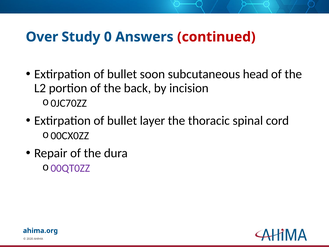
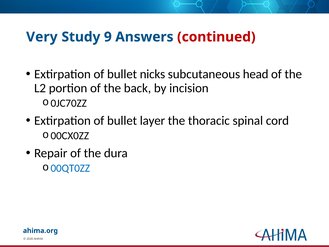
Over: Over -> Very
0: 0 -> 9
soon: soon -> nicks
00QT0ZZ colour: purple -> blue
